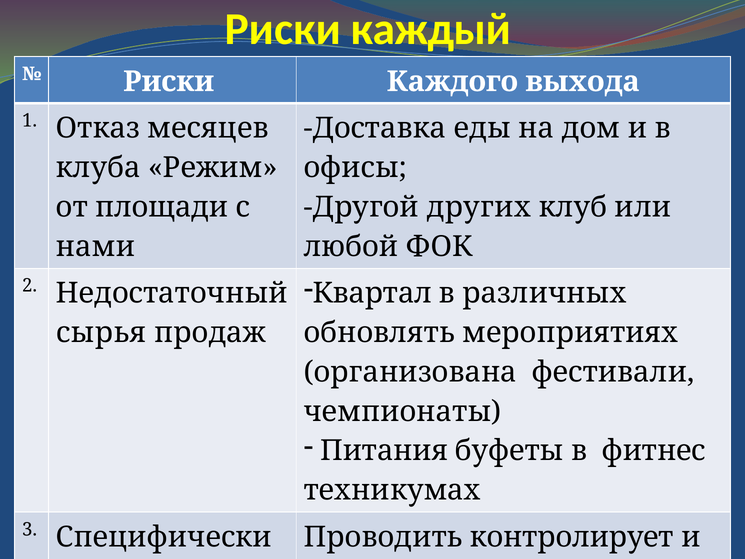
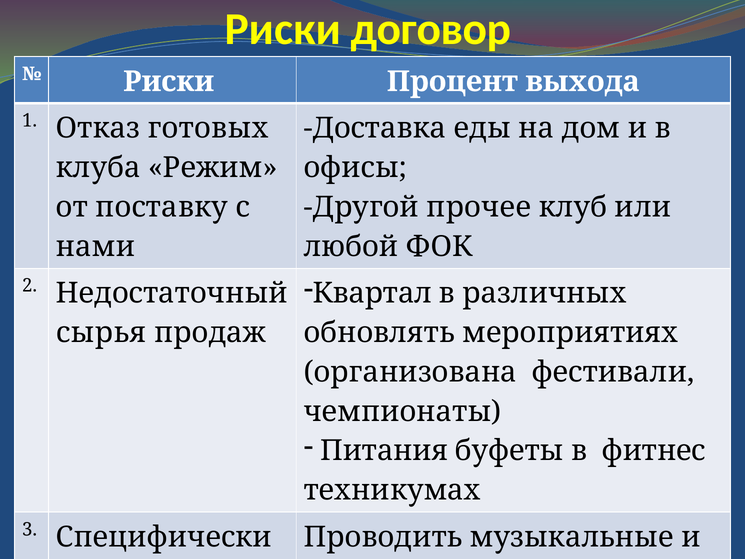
Риски каждый: каждый -> договор
Каждого: Каждого -> Процент
месяцев: месяцев -> готовых
площади: площади -> поставку
других: других -> прочее
контролирует: контролирует -> музыкальные
